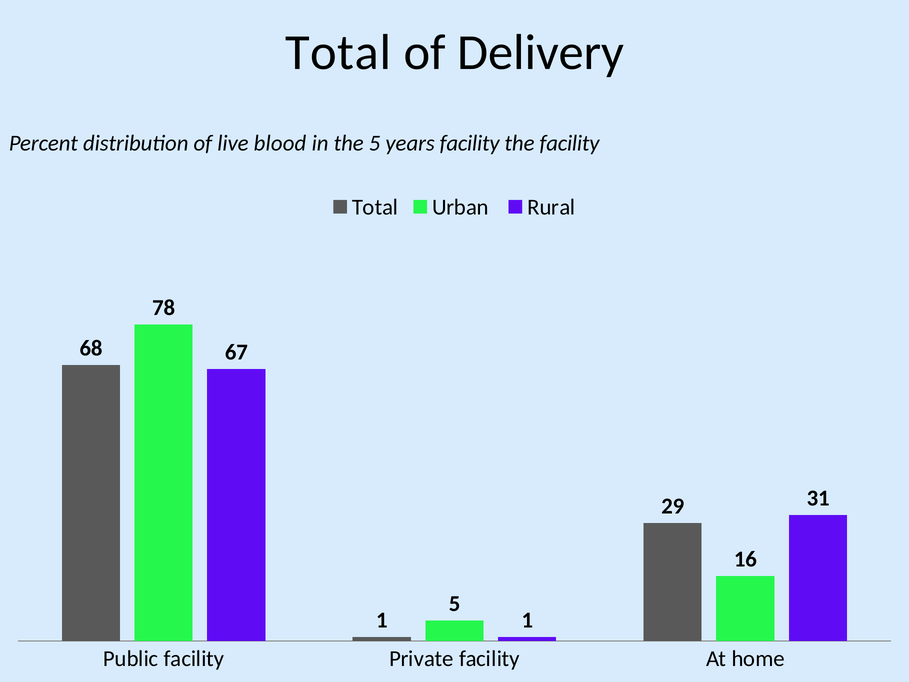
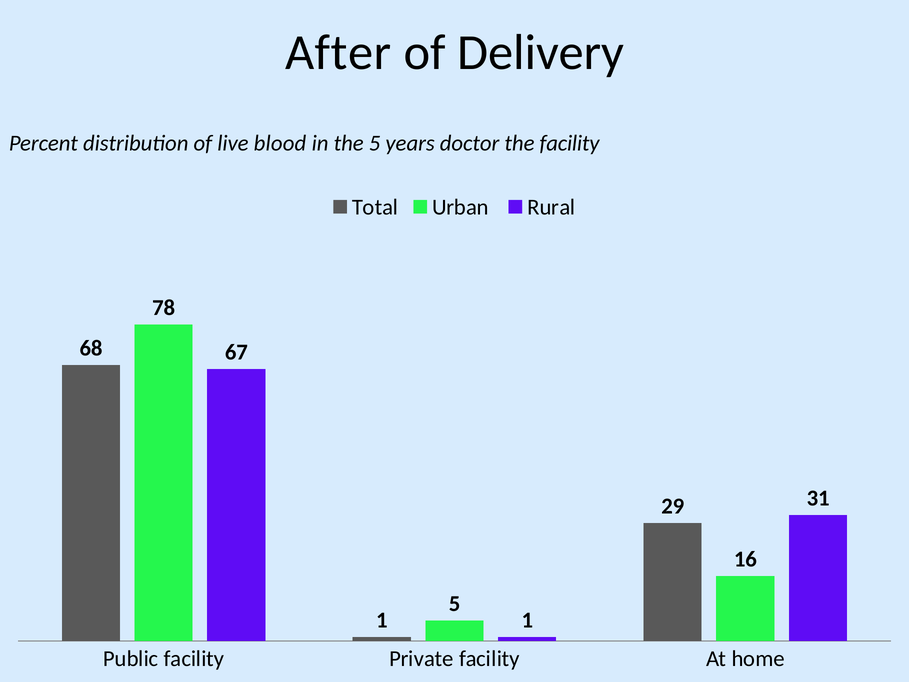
Total at (338, 53): Total -> After
years facility: facility -> doctor
